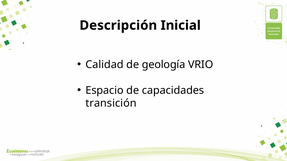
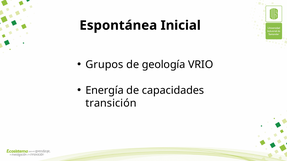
Descripción: Descripción -> Espontánea
Calidad: Calidad -> Grupos
Espacio: Espacio -> Energía
